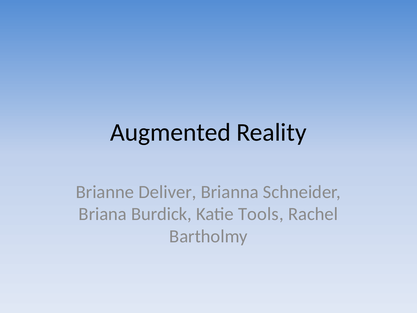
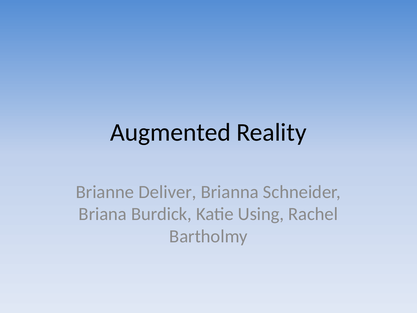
Tools: Tools -> Using
